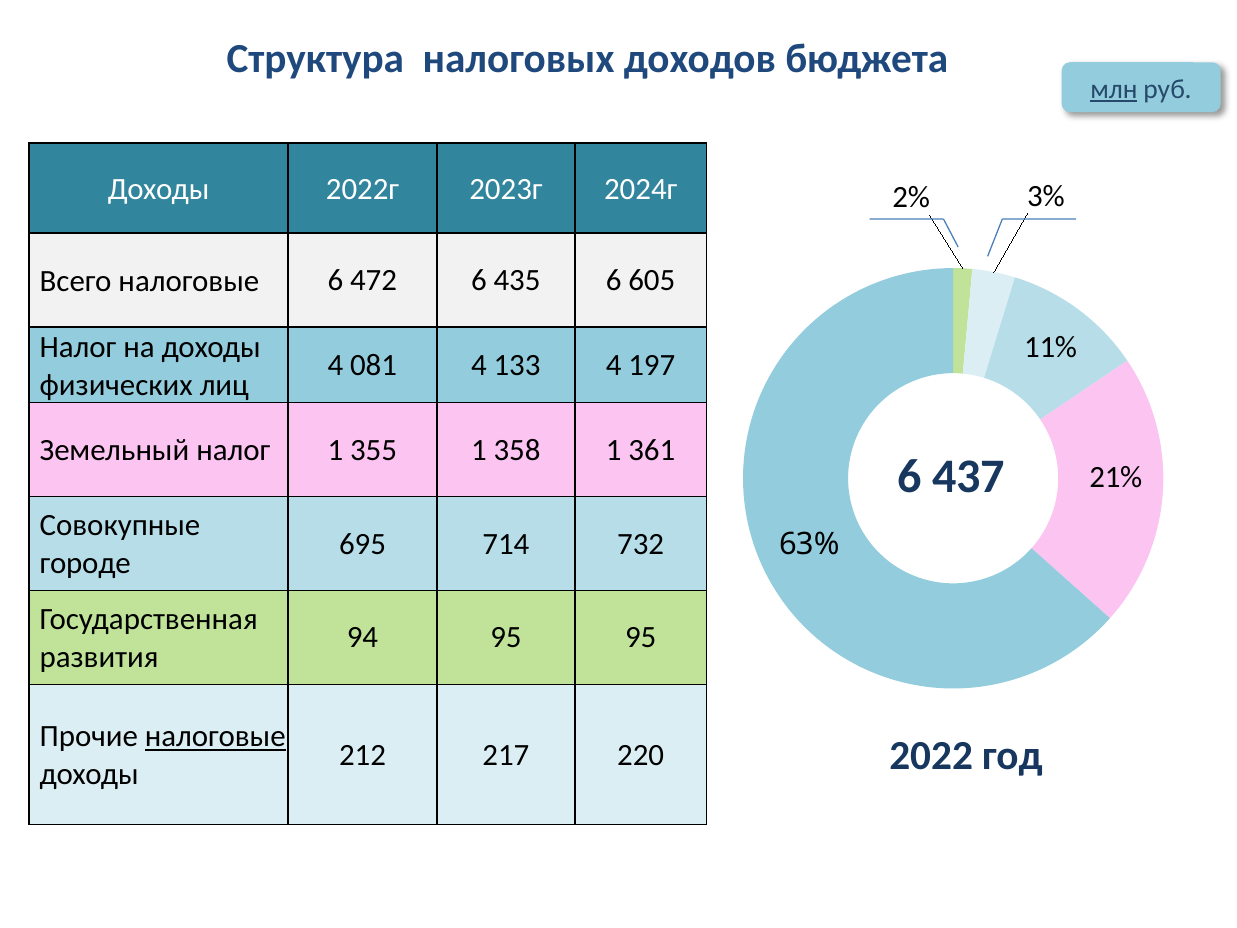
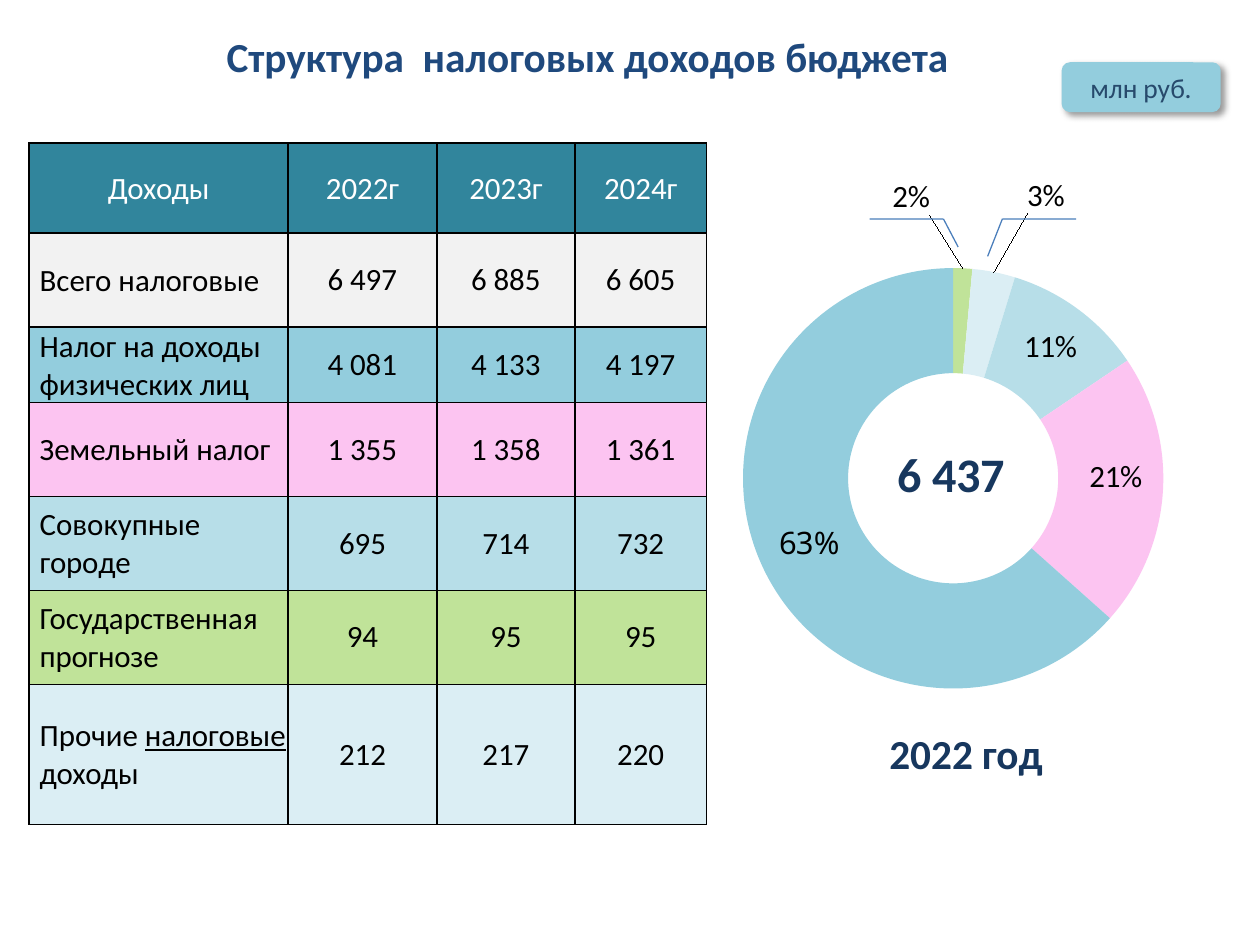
млн underline: present -> none
472: 472 -> 497
435: 435 -> 885
развития: развития -> прогнозе
